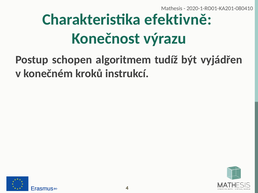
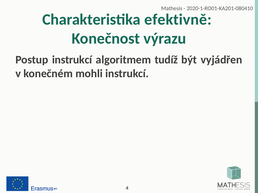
Postup schopen: schopen -> instrukcí
kroků: kroků -> mohli
